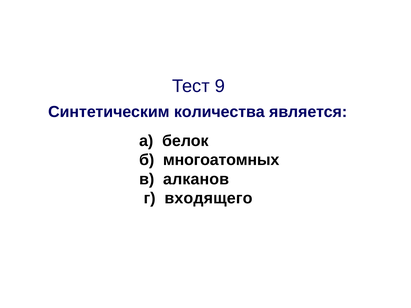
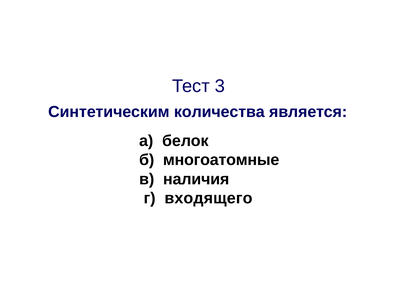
9: 9 -> 3
многоатомных: многоатомных -> многоатомные
алканов: алканов -> наличия
